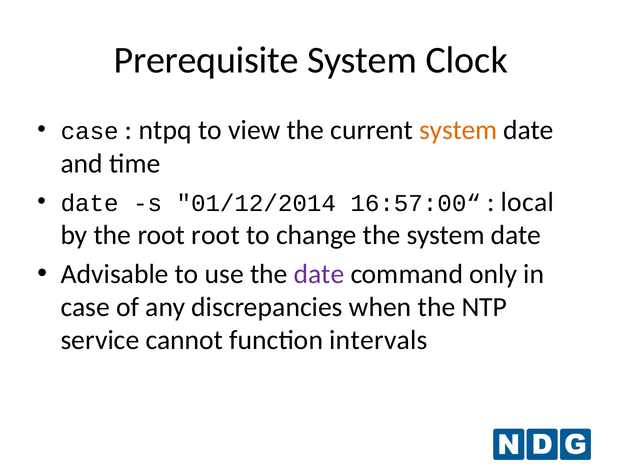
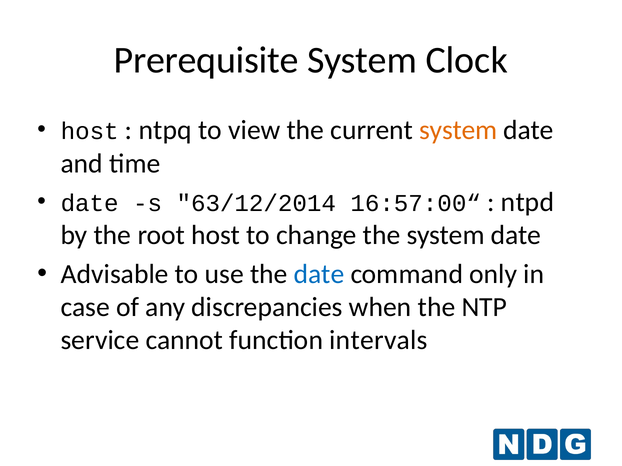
case at (90, 132): case -> host
01/12/2014: 01/12/2014 -> 63/12/2014
local: local -> ntpd
root root: root -> host
date at (319, 274) colour: purple -> blue
